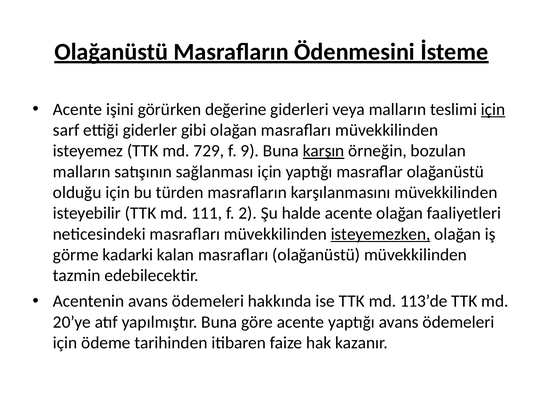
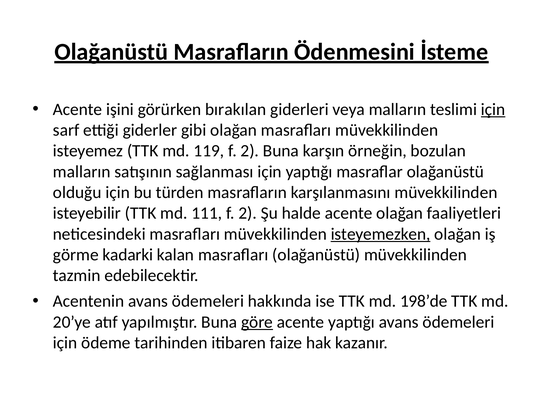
değerine: değerine -> bırakılan
729: 729 -> 119
9 at (250, 151): 9 -> 2
karşın underline: present -> none
113’de: 113’de -> 198’de
göre underline: none -> present
